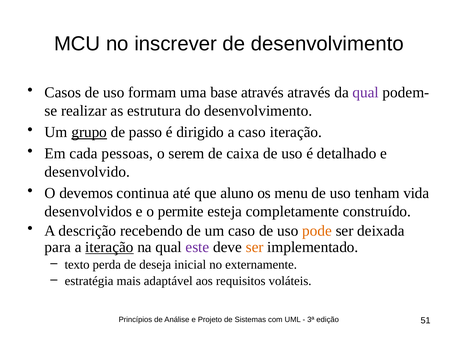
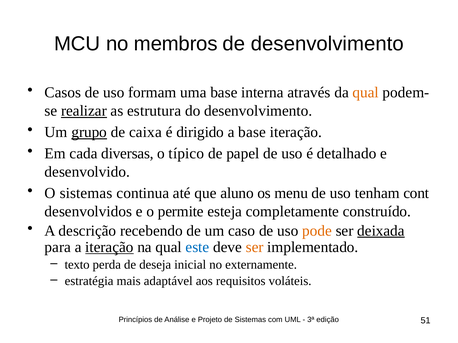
inscrever: inscrever -> membros
base através: através -> interna
qual at (366, 93) colour: purple -> orange
realizar underline: none -> present
passo: passo -> caixa
a caso: caso -> base
pessoas: pessoas -> diversas
serem: serem -> típico
caixa: caixa -> papel
O devemos: devemos -> sistemas
vida: vida -> cont
deixada underline: none -> present
este colour: purple -> blue
